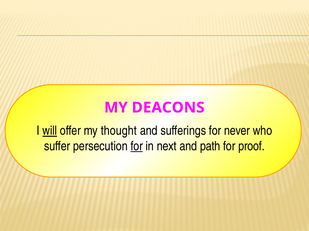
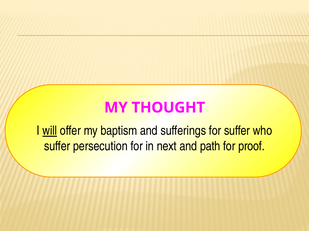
DEACONS: DEACONS -> THOUGHT
thought: thought -> baptism
for never: never -> suffer
for at (137, 147) underline: present -> none
